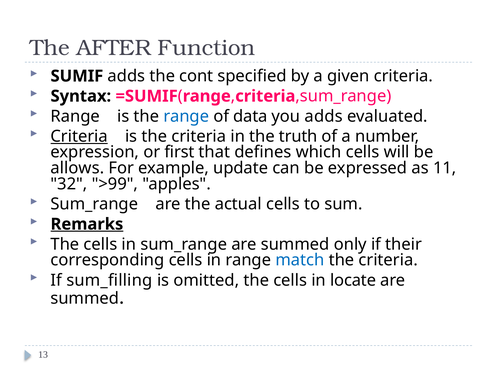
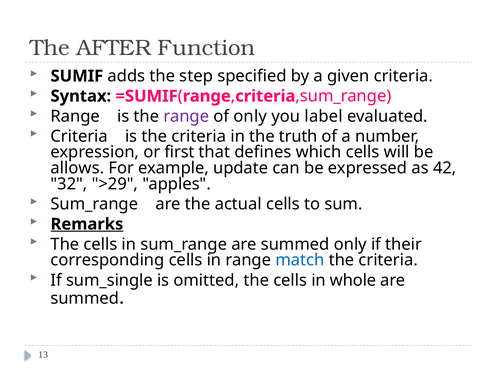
cont: cont -> step
range at (186, 116) colour: blue -> purple
of data: data -> only
you adds: adds -> label
Criteria at (79, 136) underline: present -> none
11: 11 -> 42
>99: >99 -> >29
sum_filling: sum_filling -> sum_single
locate: locate -> whole
